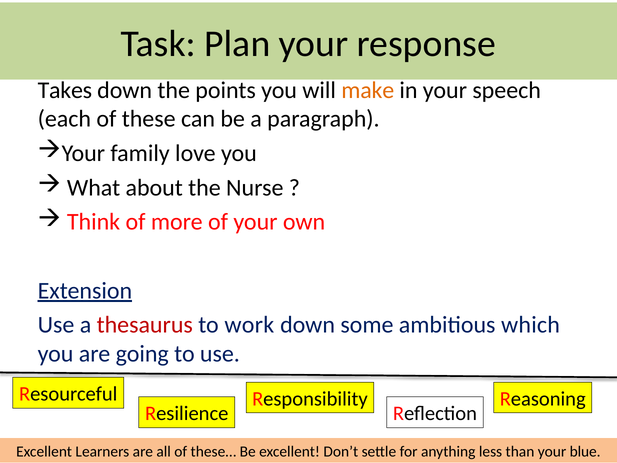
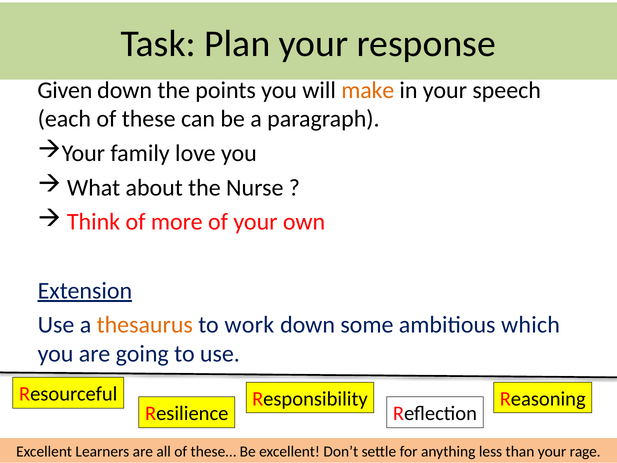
Takes: Takes -> Given
thesaurus colour: red -> orange
blue: blue -> rage
